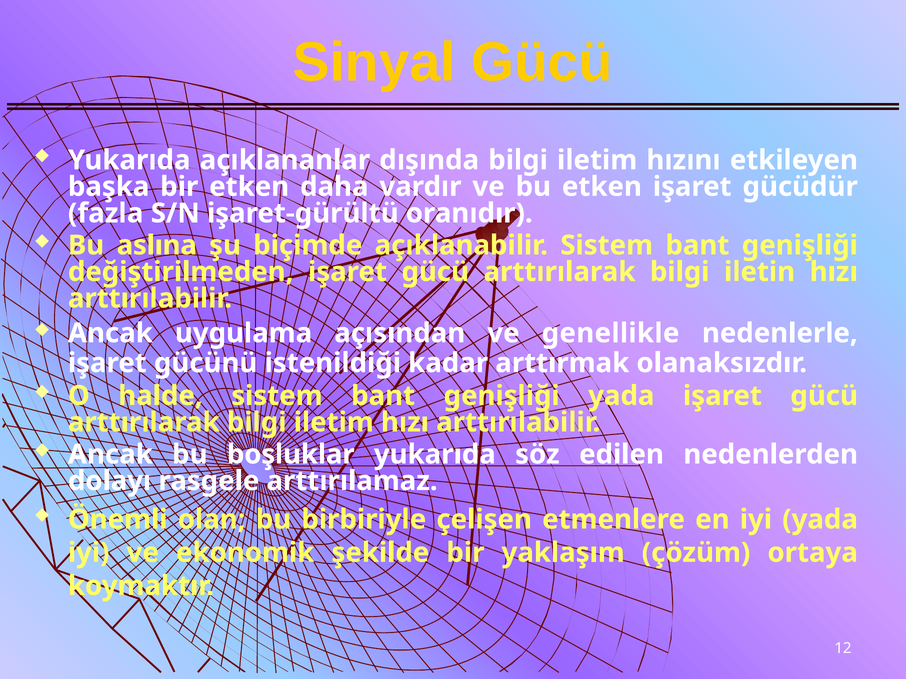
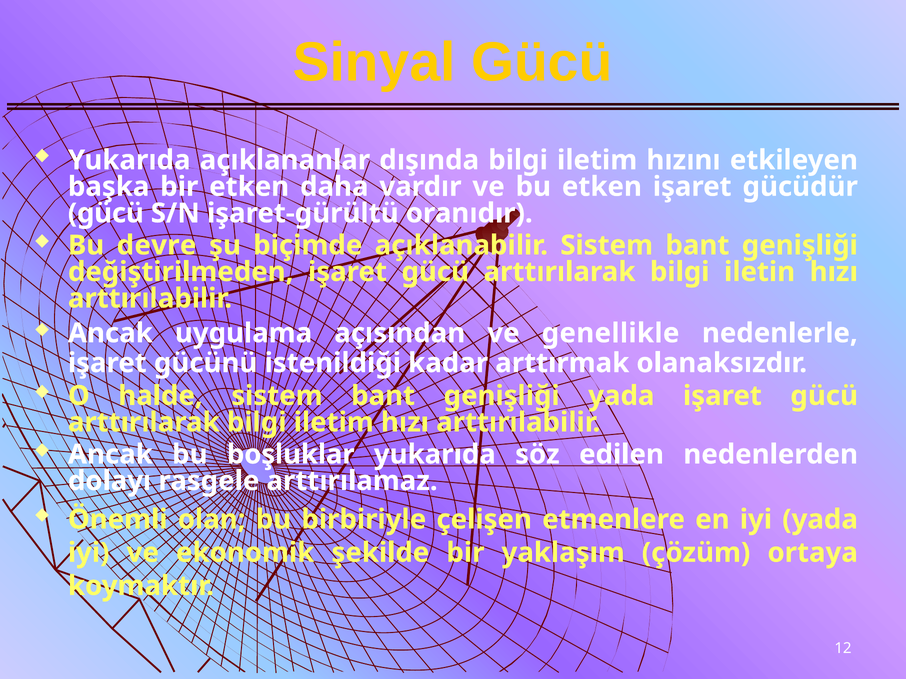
fazla at (106, 213): fazla -> gücü
aslına: aslına -> devre
